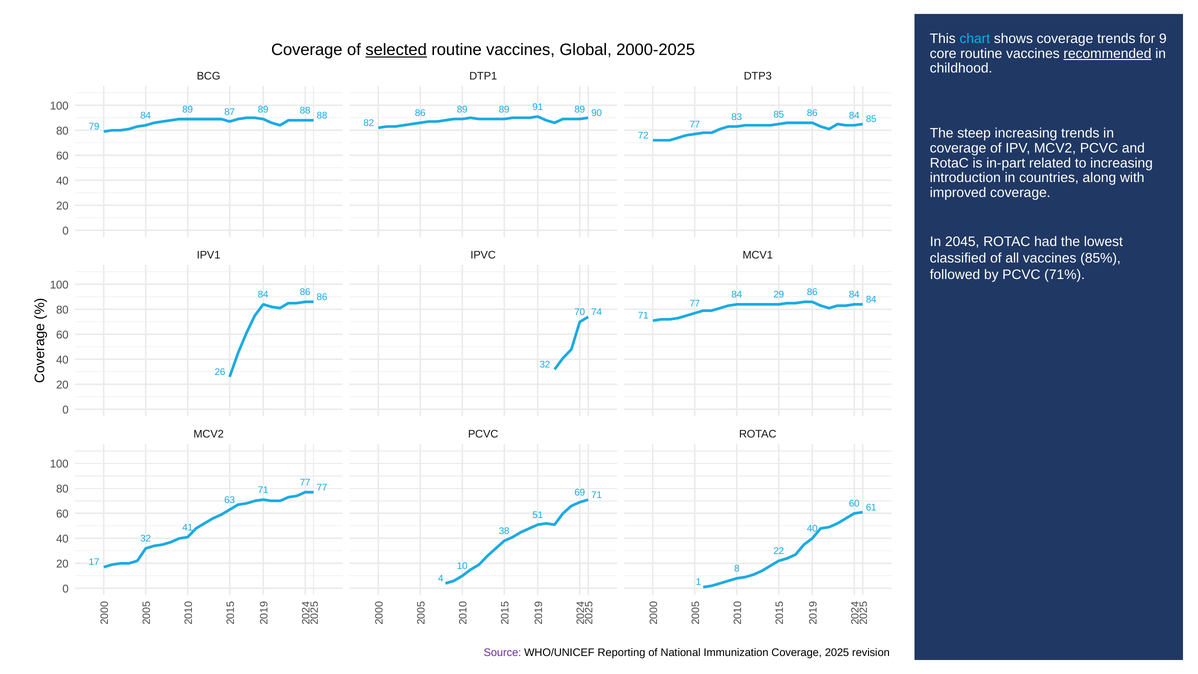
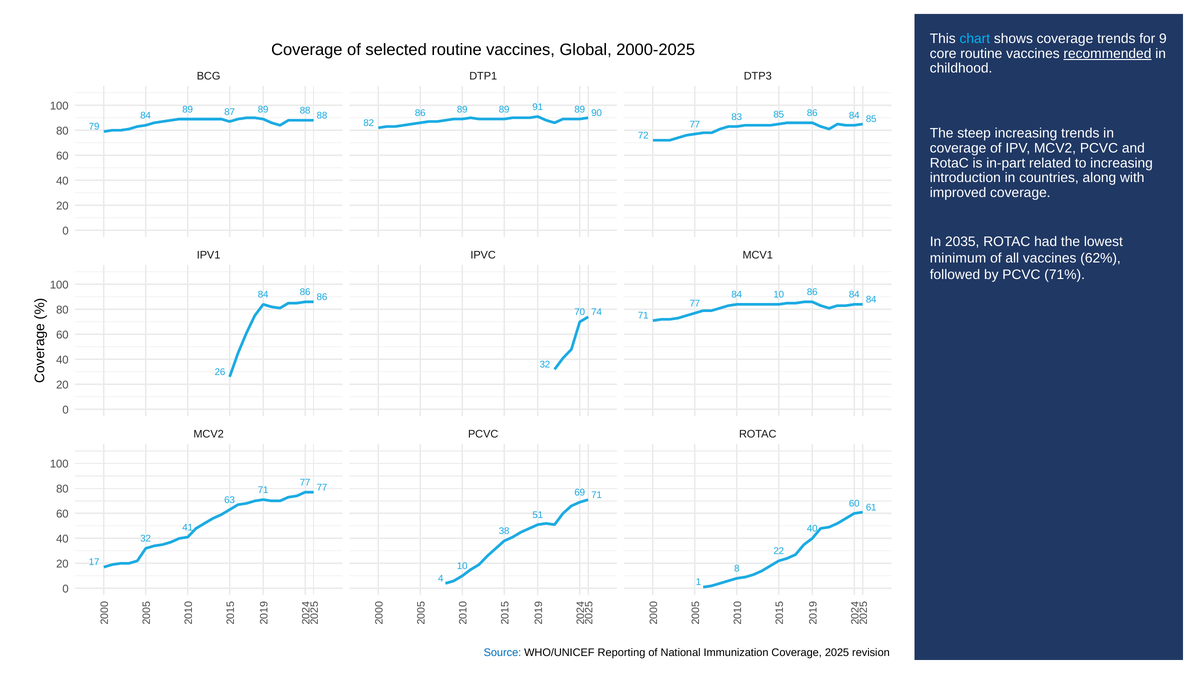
selected underline: present -> none
2045: 2045 -> 2035
classified: classified -> minimum
85%: 85% -> 62%
84 29: 29 -> 10
Source colour: purple -> blue
